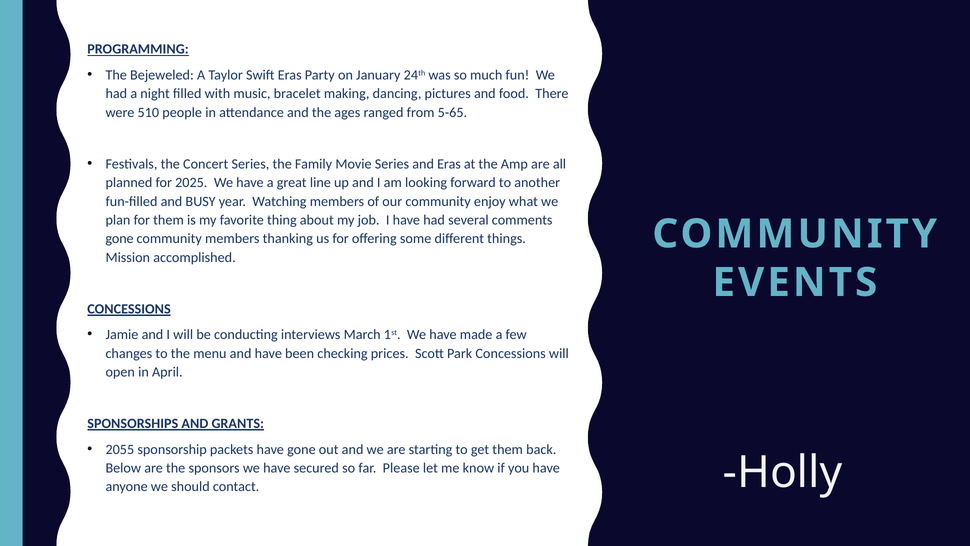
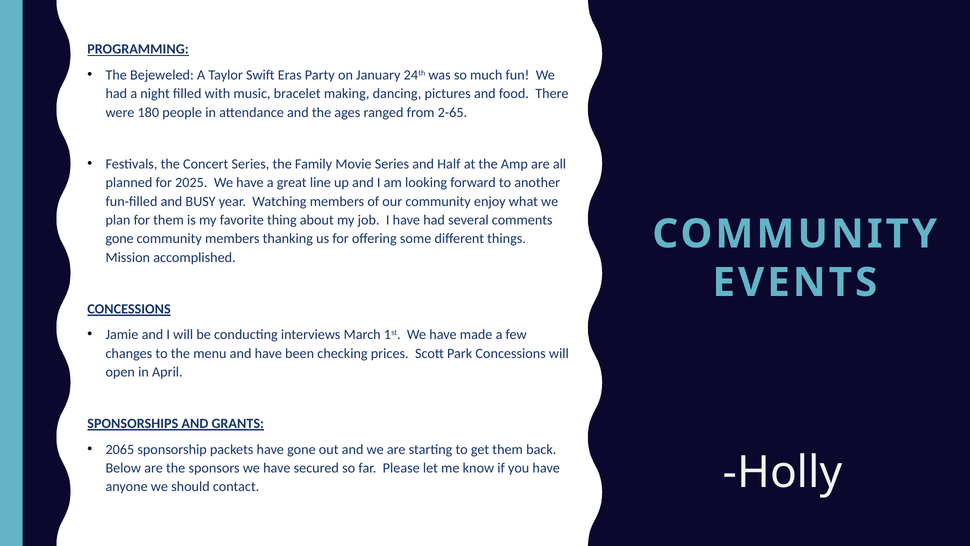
510: 510 -> 180
5-65: 5-65 -> 2-65
and Eras: Eras -> Half
2055: 2055 -> 2065
